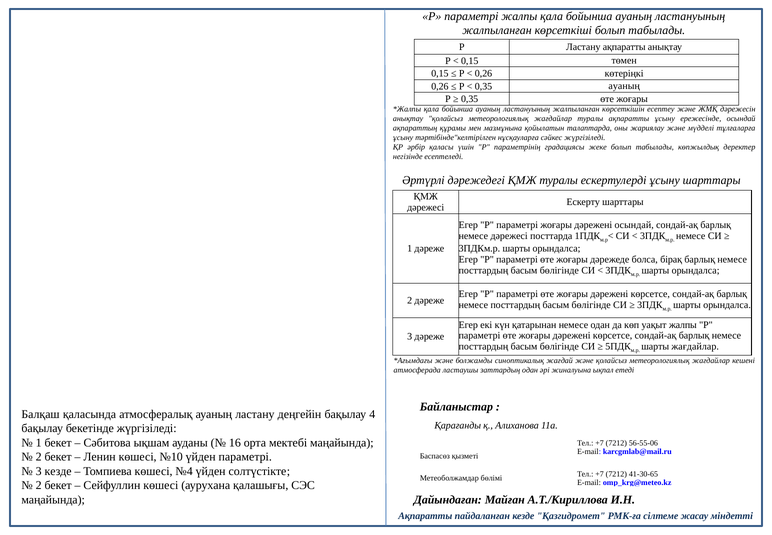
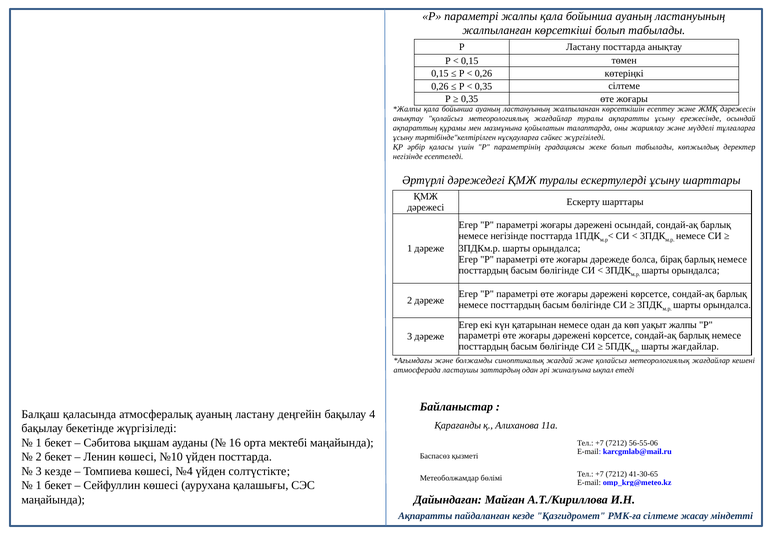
Ластану ақпаратты: ақпаратты -> посттарда
0,35 ауаның: ауаның -> сілтеме
немесе дәрежесі: дәрежесі -> негізінде
үйден параметрі: параметрі -> посттарда
2 at (39, 485): 2 -> 1
